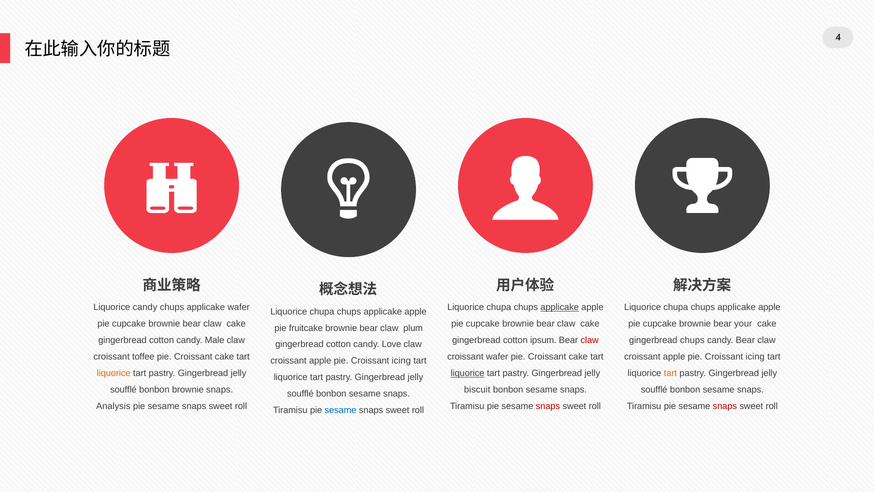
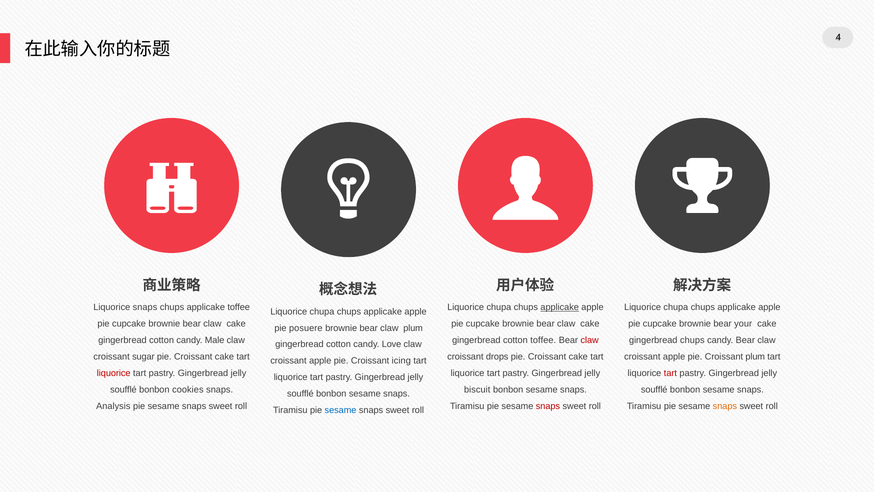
Liquorice candy: candy -> snaps
applicake wafer: wafer -> toffee
fruitcake: fruitcake -> posuere
cotton ipsum: ipsum -> toffee
toffee: toffee -> sugar
croissant wafer: wafer -> drops
icing at (755, 356): icing -> plum
liquorice at (114, 373) colour: orange -> red
liquorice at (468, 373) underline: present -> none
tart at (670, 373) colour: orange -> red
bonbon brownie: brownie -> cookies
snaps at (725, 406) colour: red -> orange
